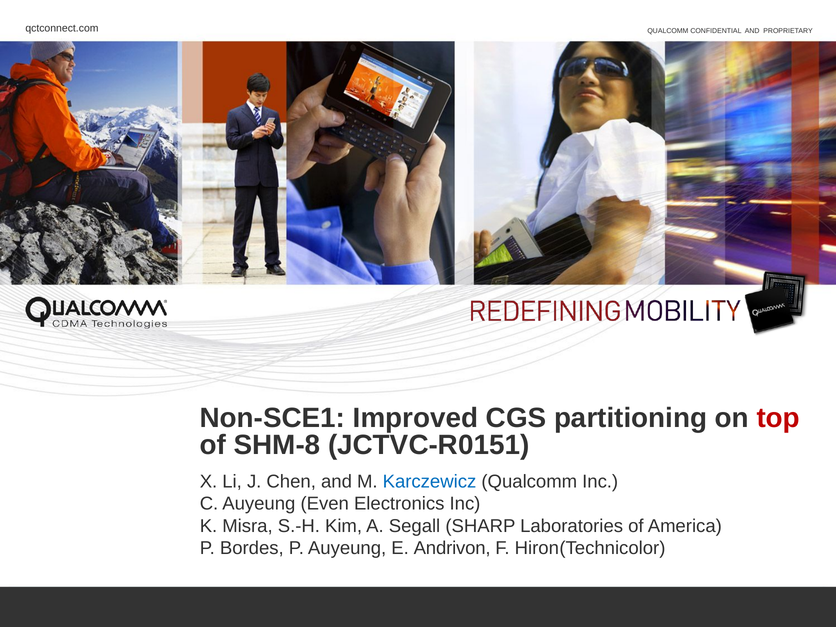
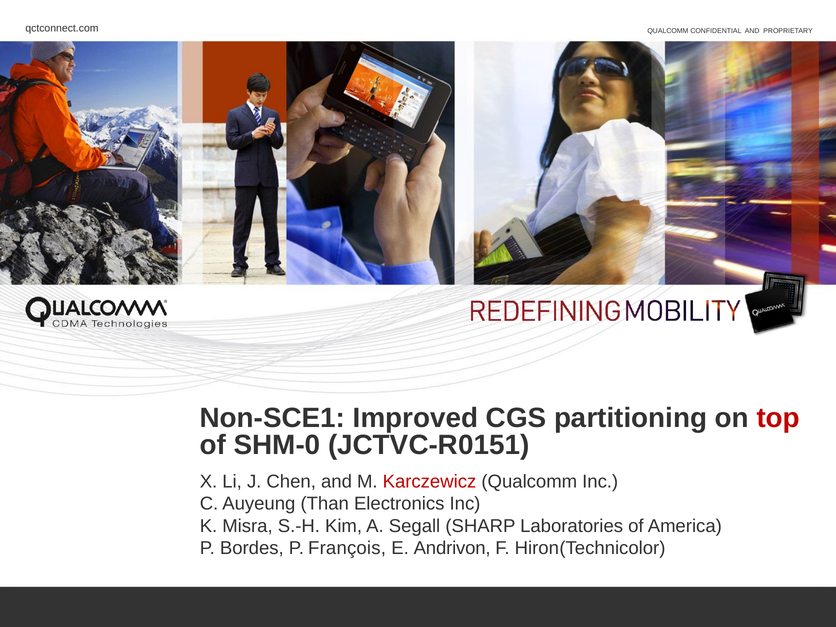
SHM-8: SHM-8 -> SHM-0
Karczewicz colour: blue -> red
Even: Even -> Than
P Auyeung: Auyeung -> François
